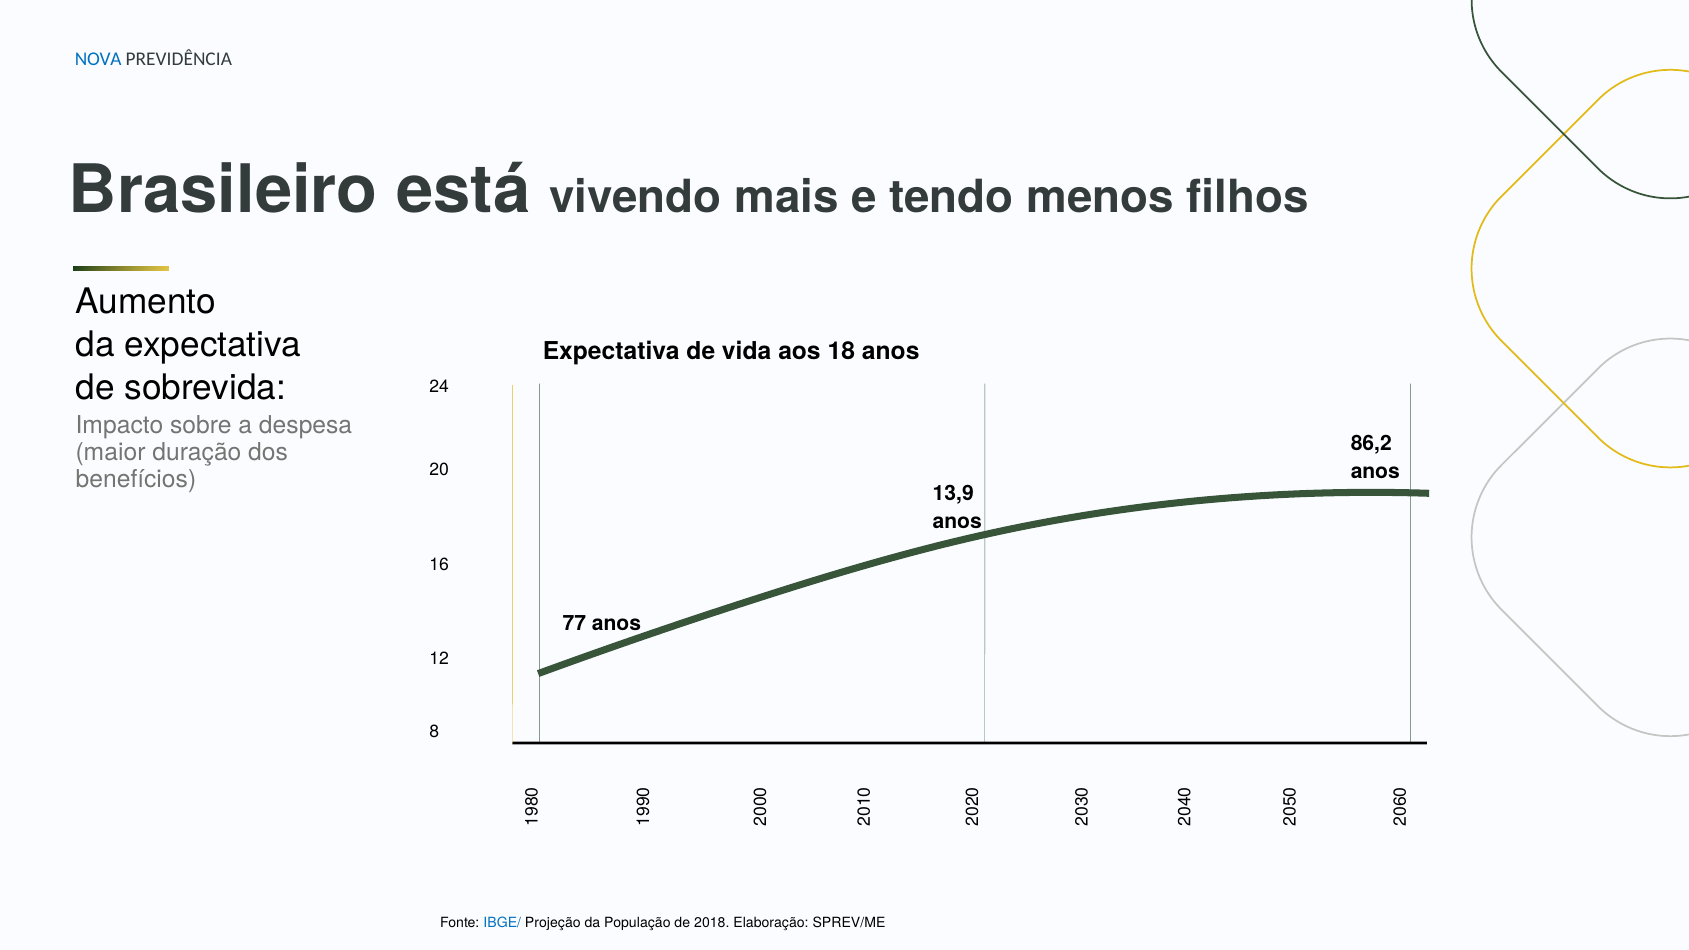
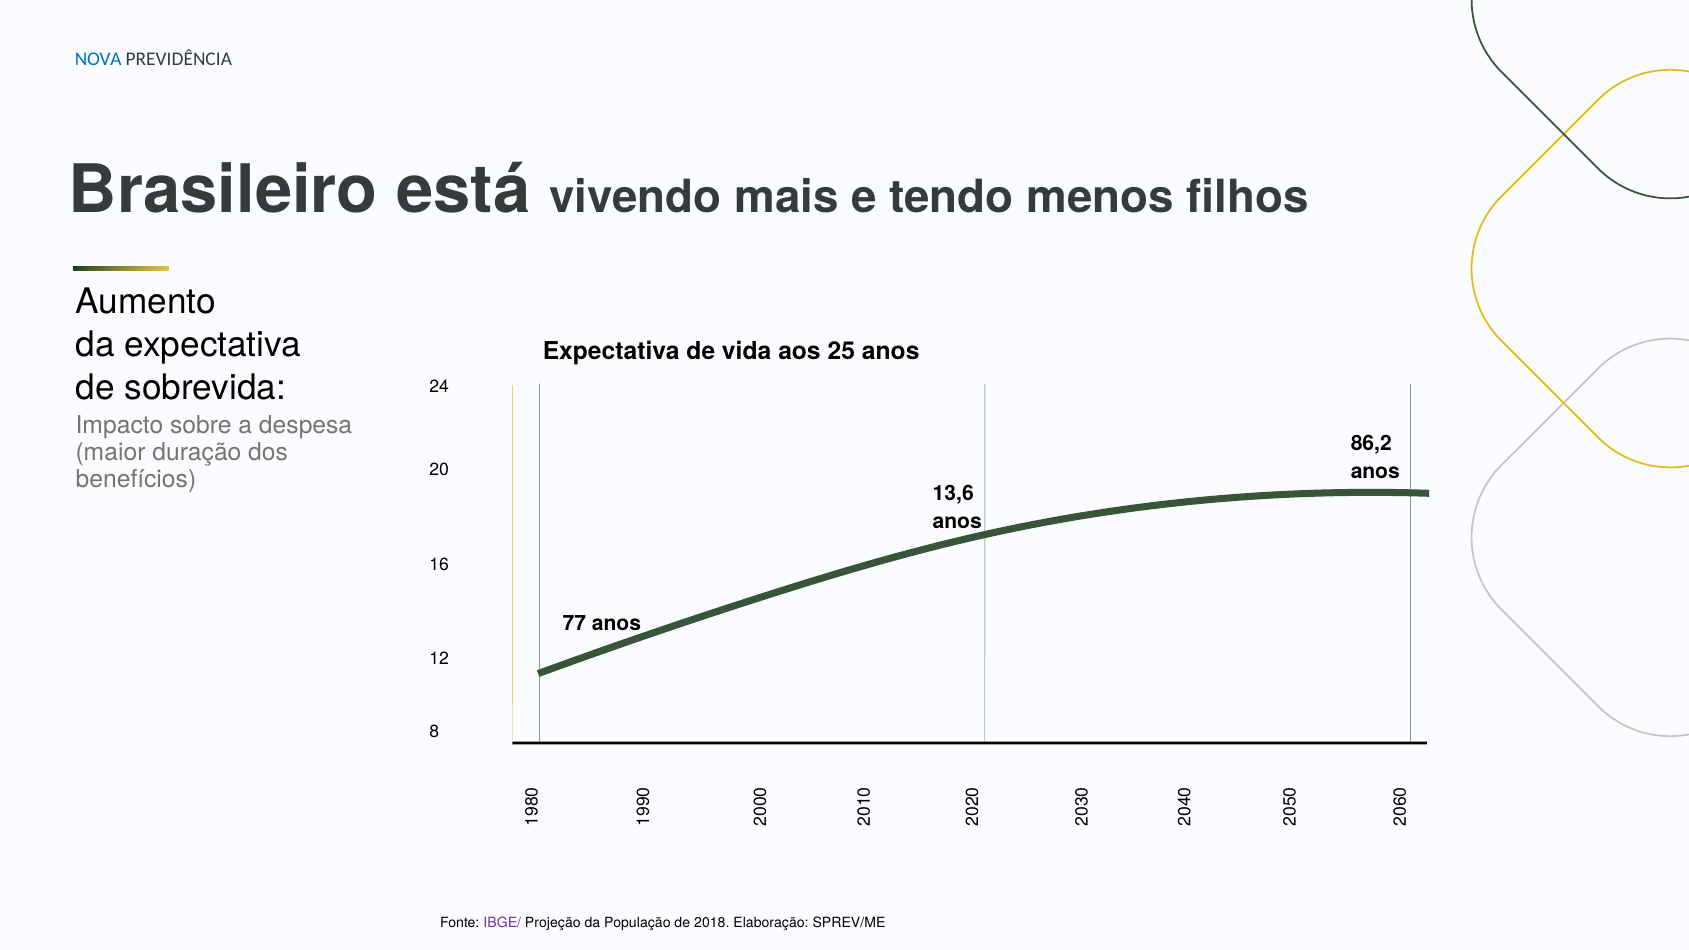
18: 18 -> 25
13,9: 13,9 -> 13,6
IBGE/ colour: blue -> purple
